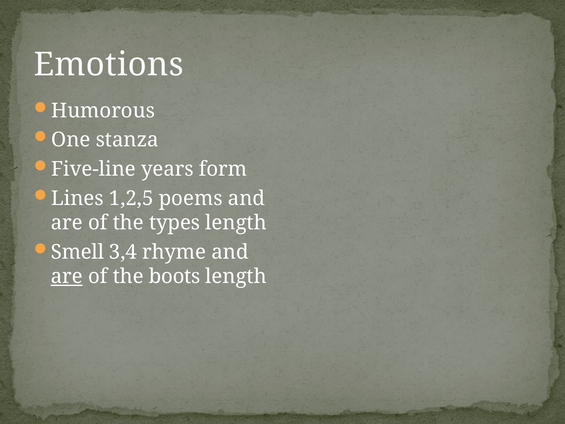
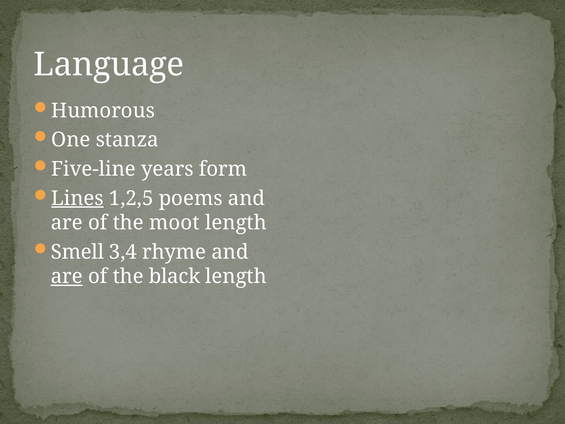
Emotions: Emotions -> Language
Lines underline: none -> present
types: types -> moot
boots: boots -> black
